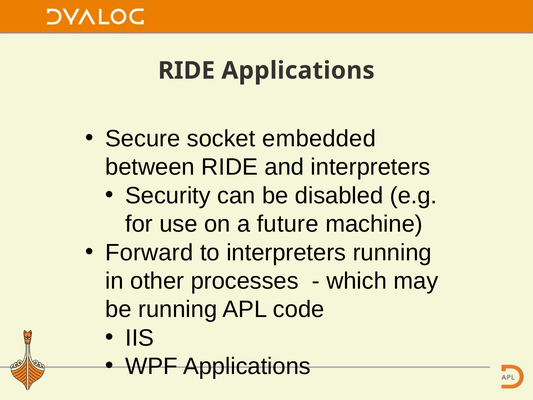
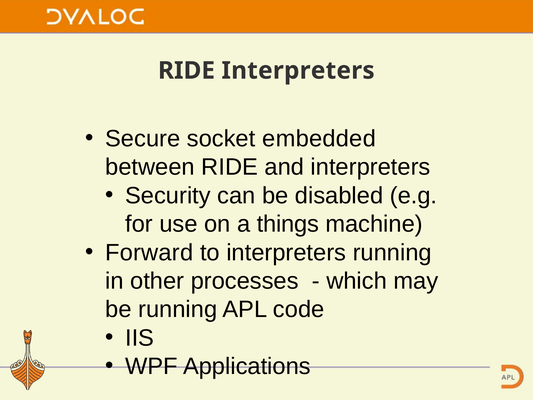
RIDE Applications: Applications -> Interpreters
future: future -> things
